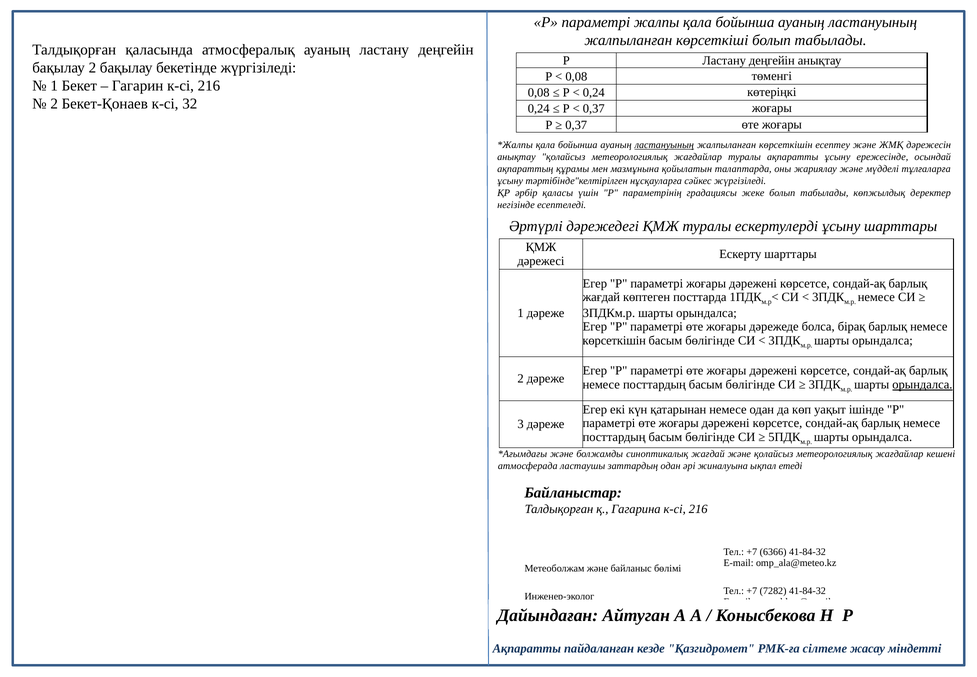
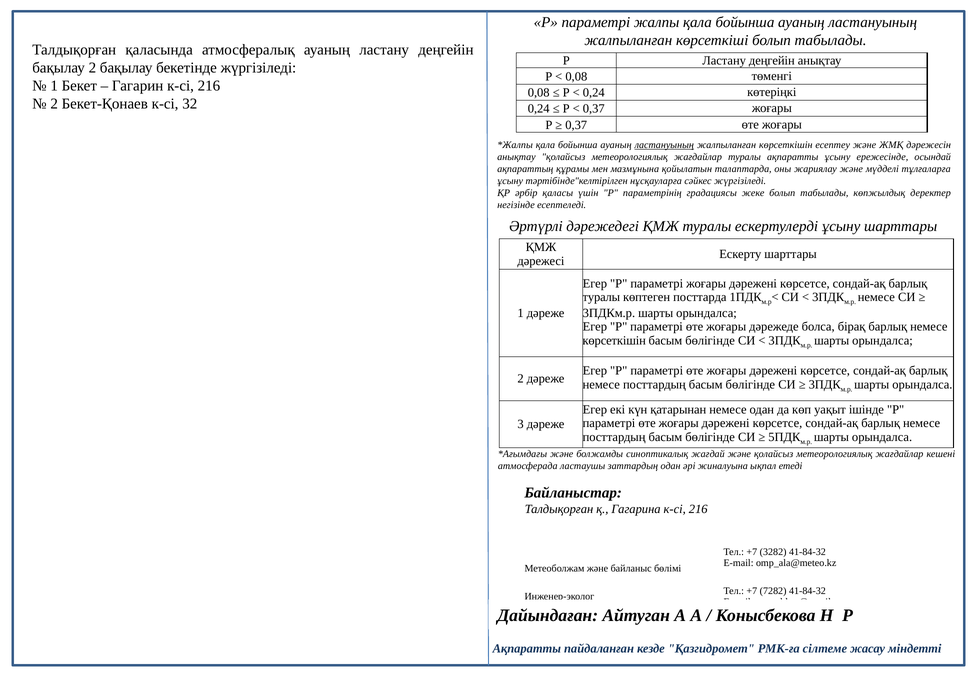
жағдай at (601, 297): жағдай -> туралы
орындалса at (922, 384) underline: present -> none
6366: 6366 -> 3282
